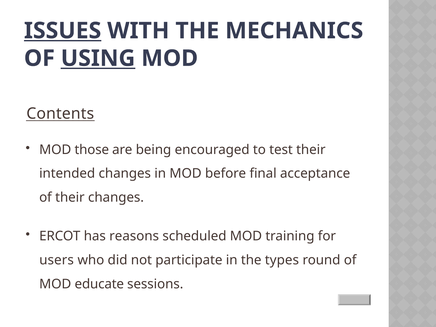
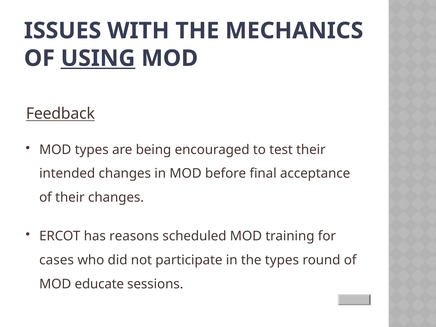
ISSUES underline: present -> none
Contents: Contents -> Feedback
MOD those: those -> types
users: users -> cases
